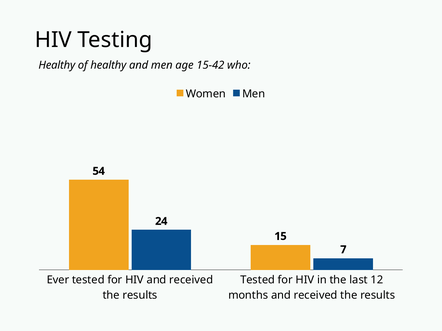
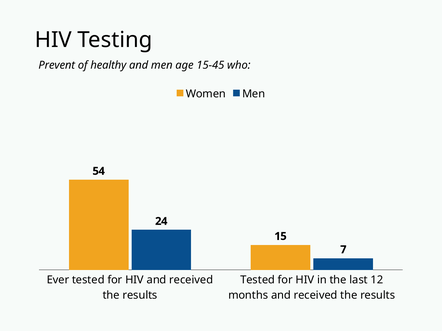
Healthy at (57, 65): Healthy -> Prevent
15-42: 15-42 -> 15-45
